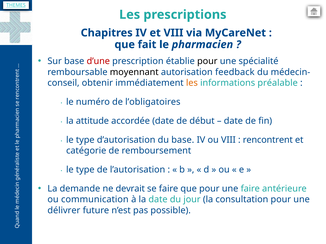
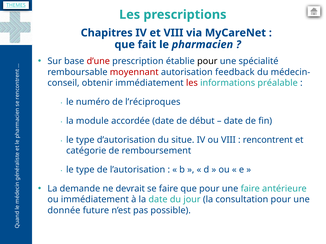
moyennant colour: black -> red
les at (192, 83) colour: orange -> red
l’obligatoires: l’obligatoires -> l’réciproques
attitude: attitude -> module
du base: base -> situe
ou communication: communication -> immédiatement
délivrer: délivrer -> donnée
